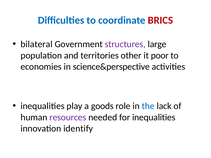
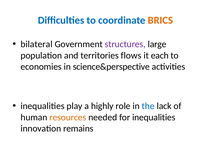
BRICS colour: red -> orange
other: other -> flows
poor: poor -> each
goods: goods -> highly
resources colour: purple -> orange
identify: identify -> remains
